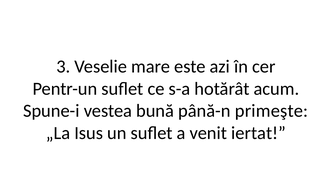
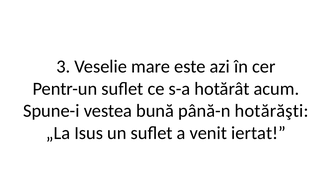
primeşte: primeşte -> hotărăşti
